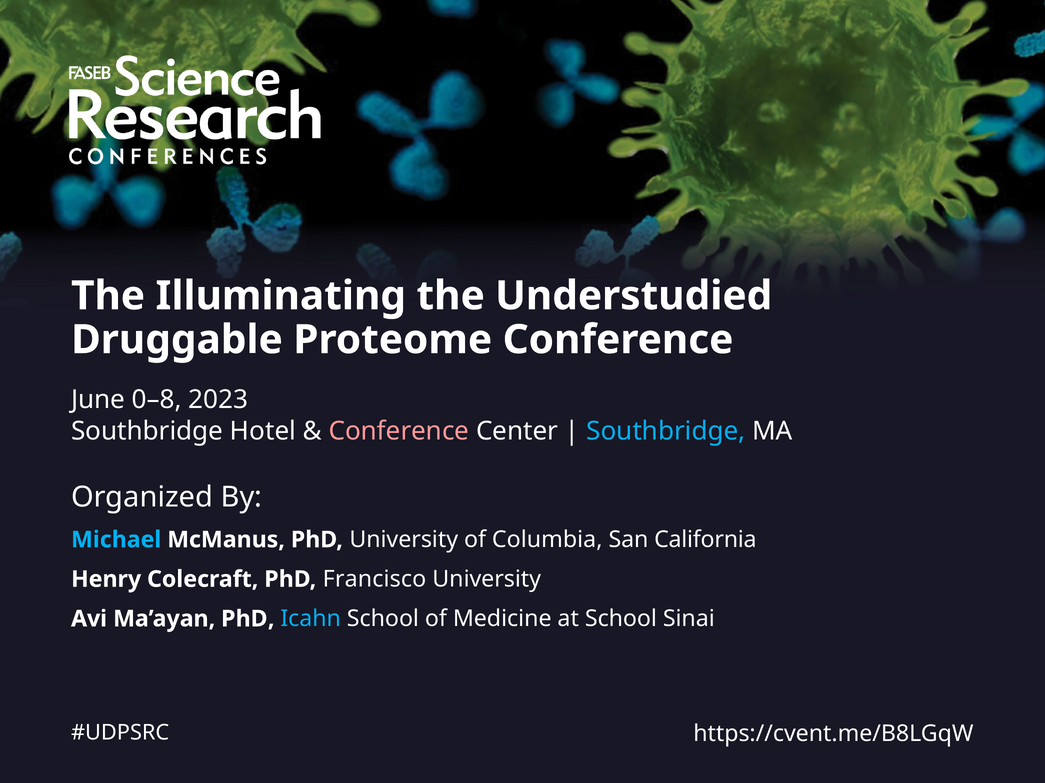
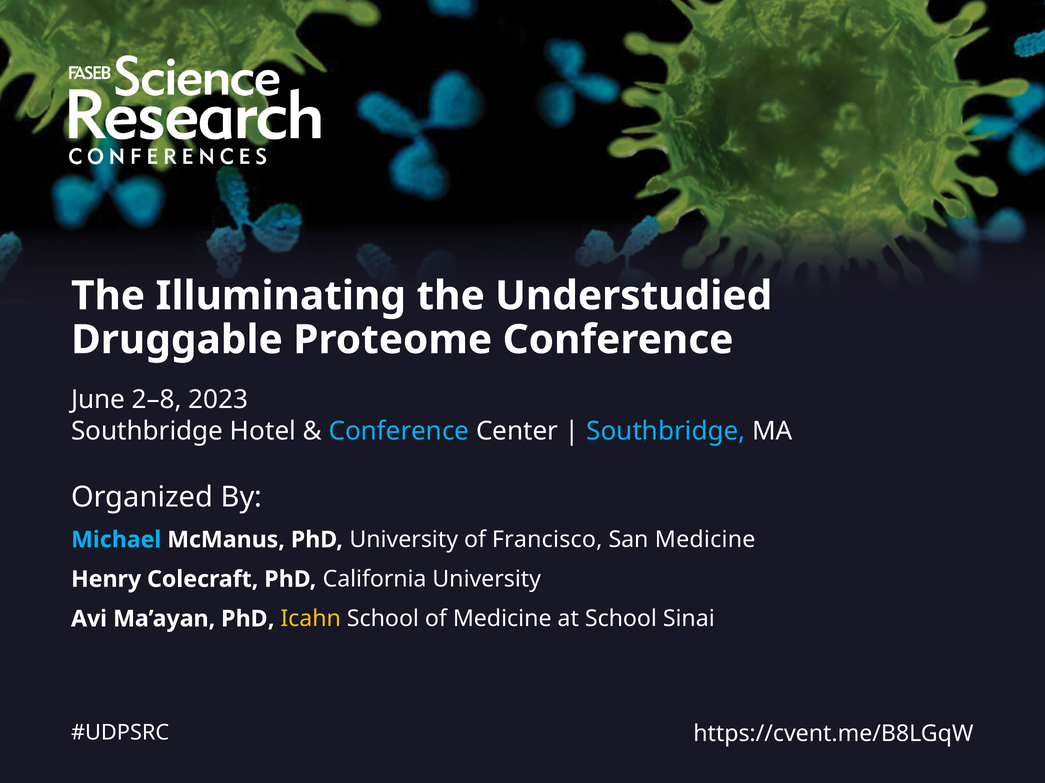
0–8: 0–8 -> 2–8
Conference at (399, 432) colour: pink -> light blue
Columbia: Columbia -> Francisco
San California: California -> Medicine
Francisco: Francisco -> California
Icahn colour: light blue -> yellow
